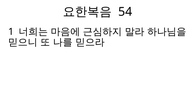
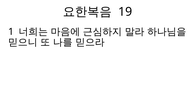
54: 54 -> 19
